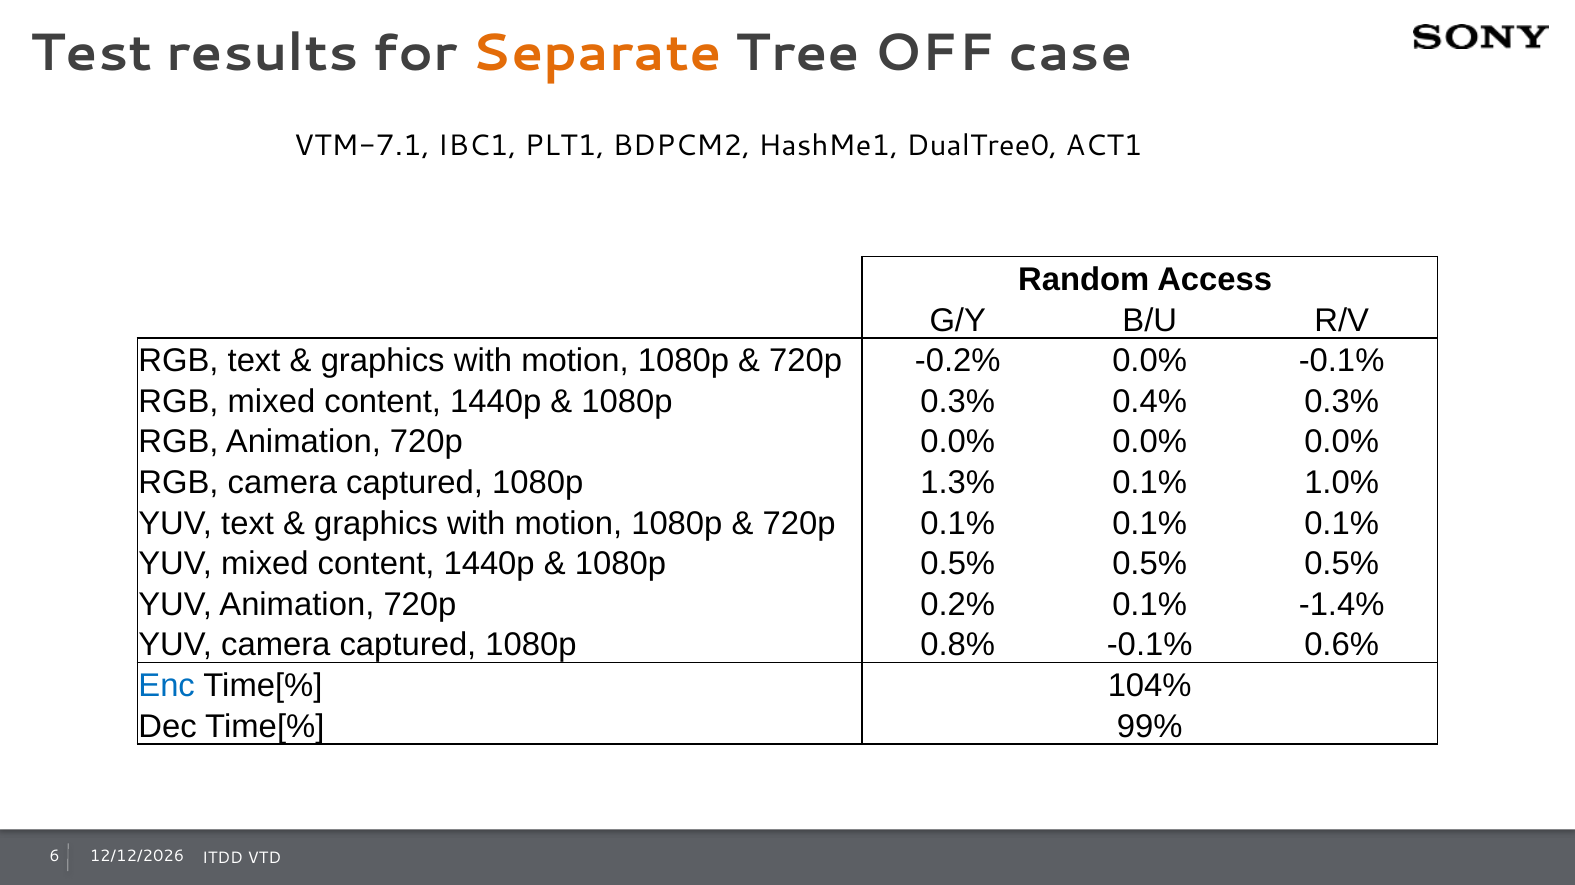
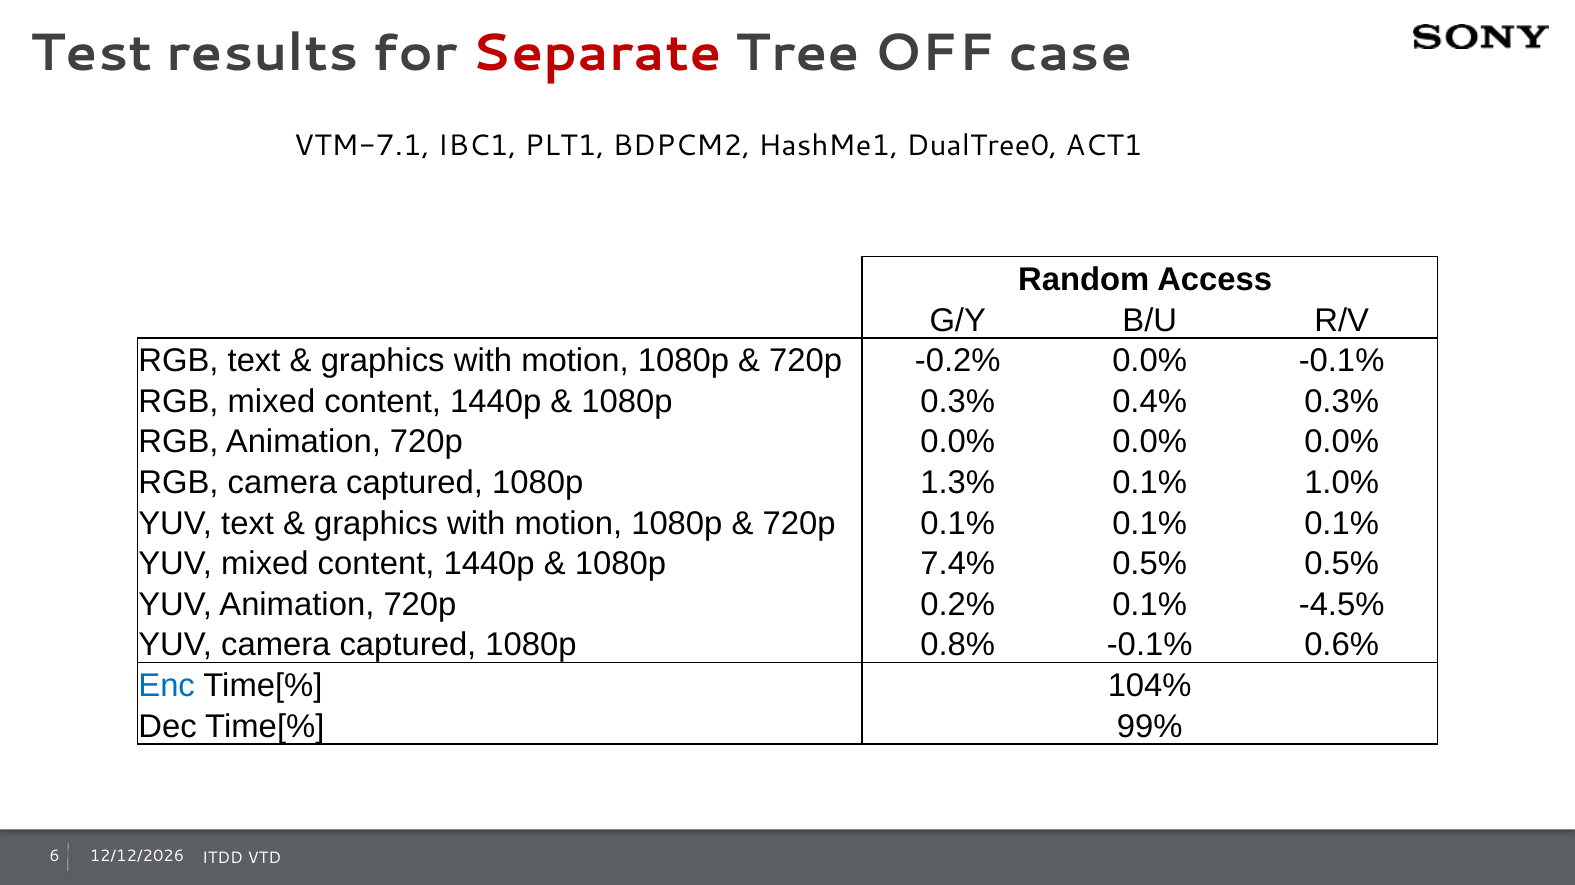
Separate colour: orange -> red
1080p 0.5%: 0.5% -> 7.4%
-1.4%: -1.4% -> -4.5%
